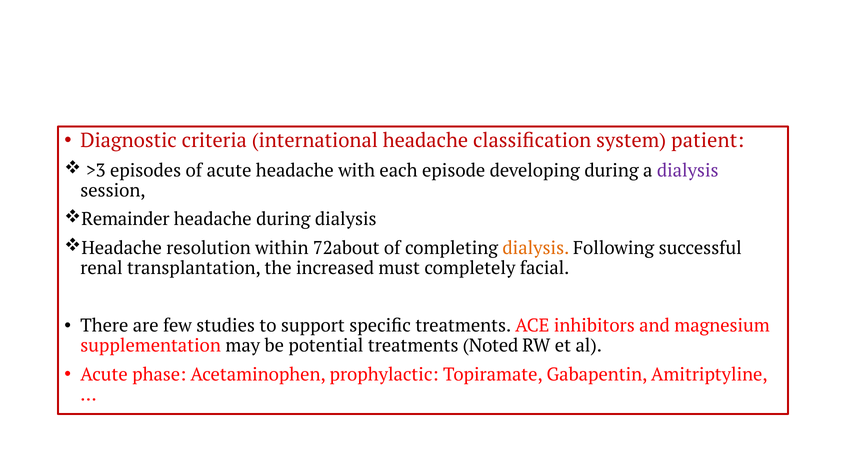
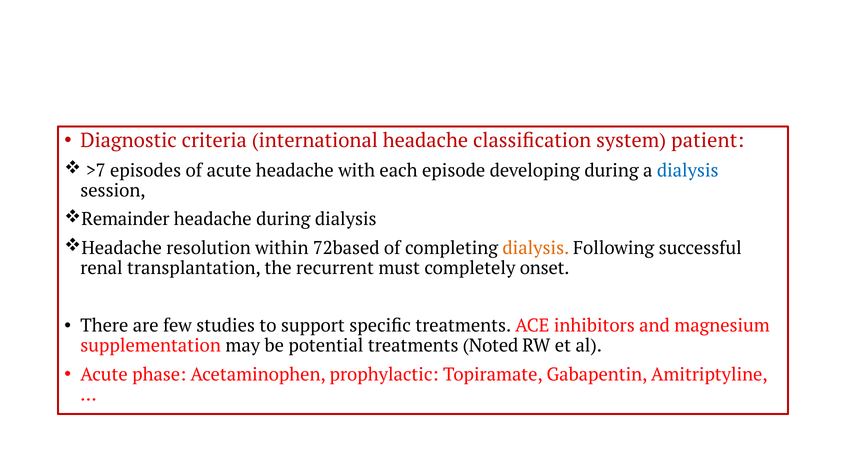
>3: >3 -> >7
dialysis at (688, 170) colour: purple -> blue
72about: 72about -> 72based
increased: increased -> recurrent
facial: facial -> onset
